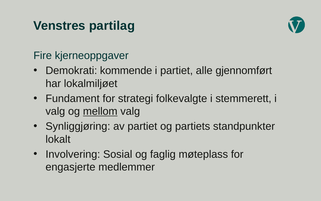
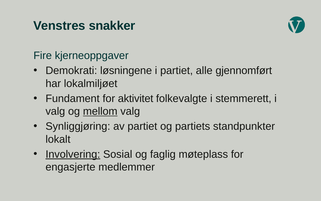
partilag: partilag -> snakker
kommende: kommende -> løsningene
strategi: strategi -> aktivitet
Involvering underline: none -> present
